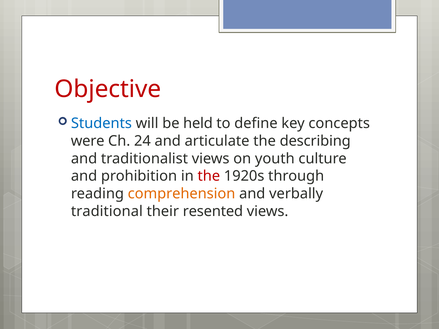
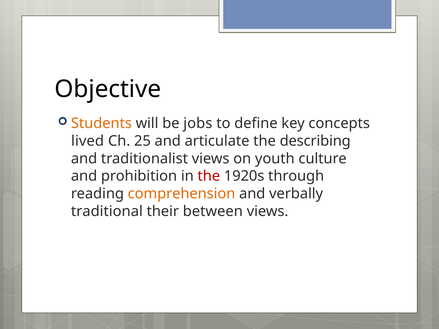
Objective colour: red -> black
Students colour: blue -> orange
held: held -> jobs
were: were -> lived
24: 24 -> 25
resented: resented -> between
